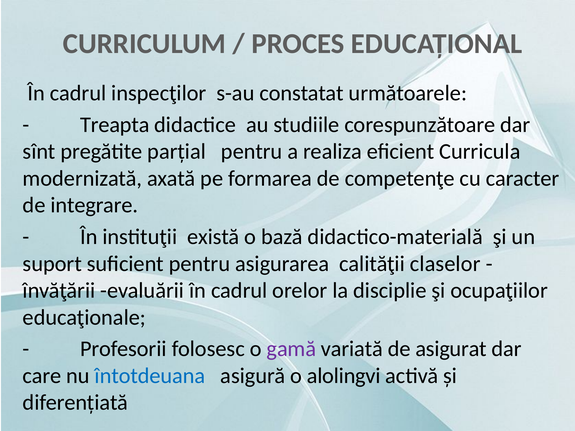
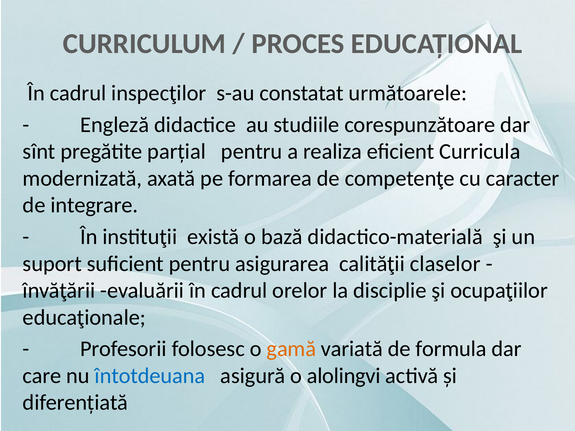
Treapta: Treapta -> Engleză
gamă colour: purple -> orange
asigurat: asigurat -> formula
